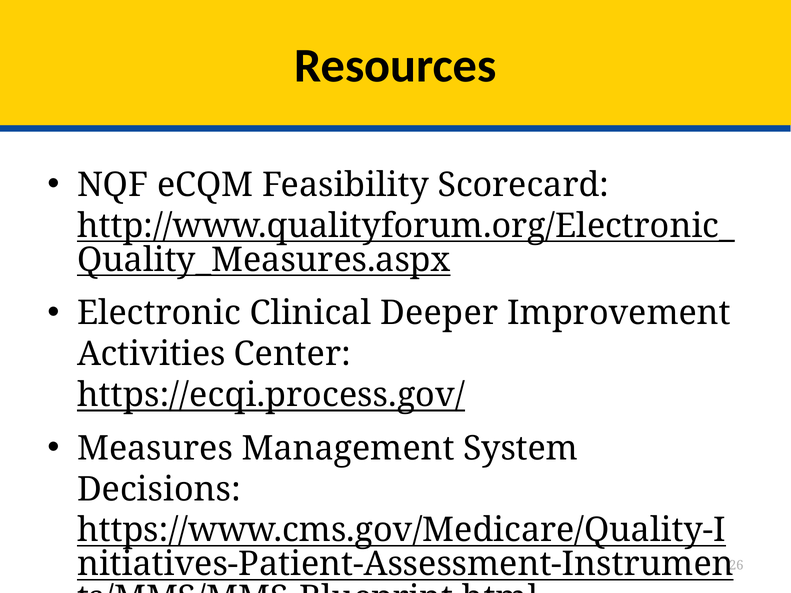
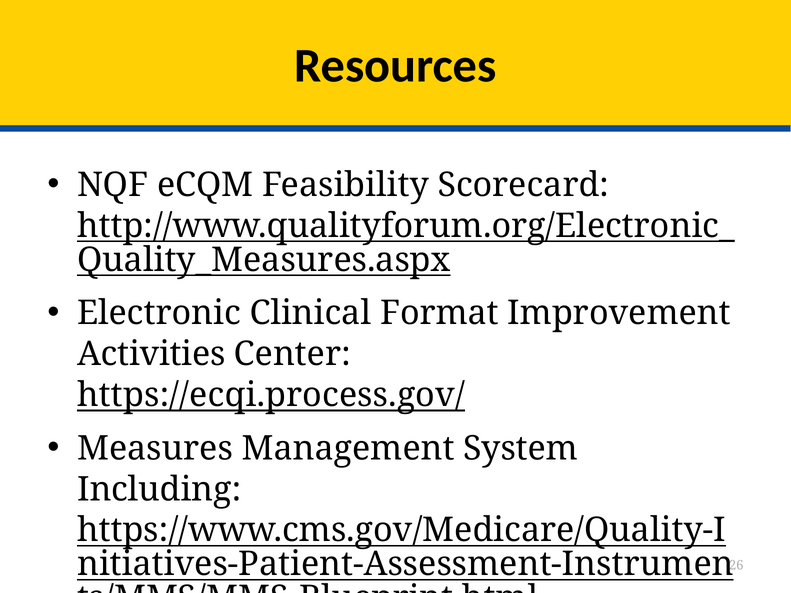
Deeper: Deeper -> Format
Decisions: Decisions -> Including
